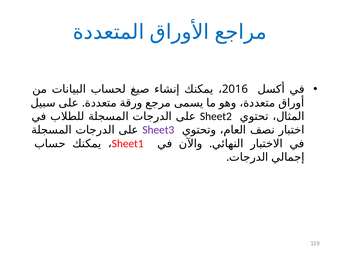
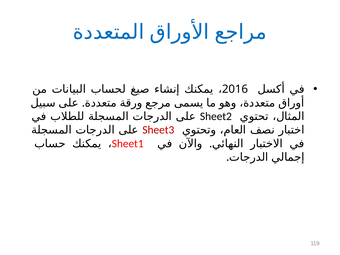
Sheet3 colour: purple -> red
